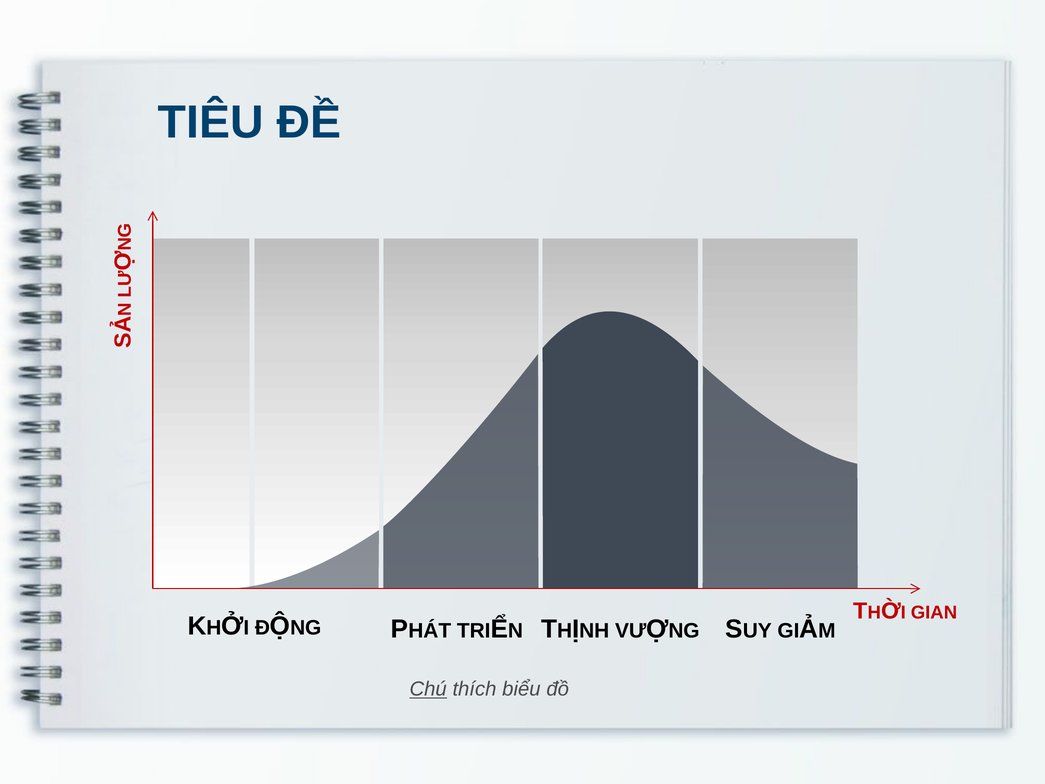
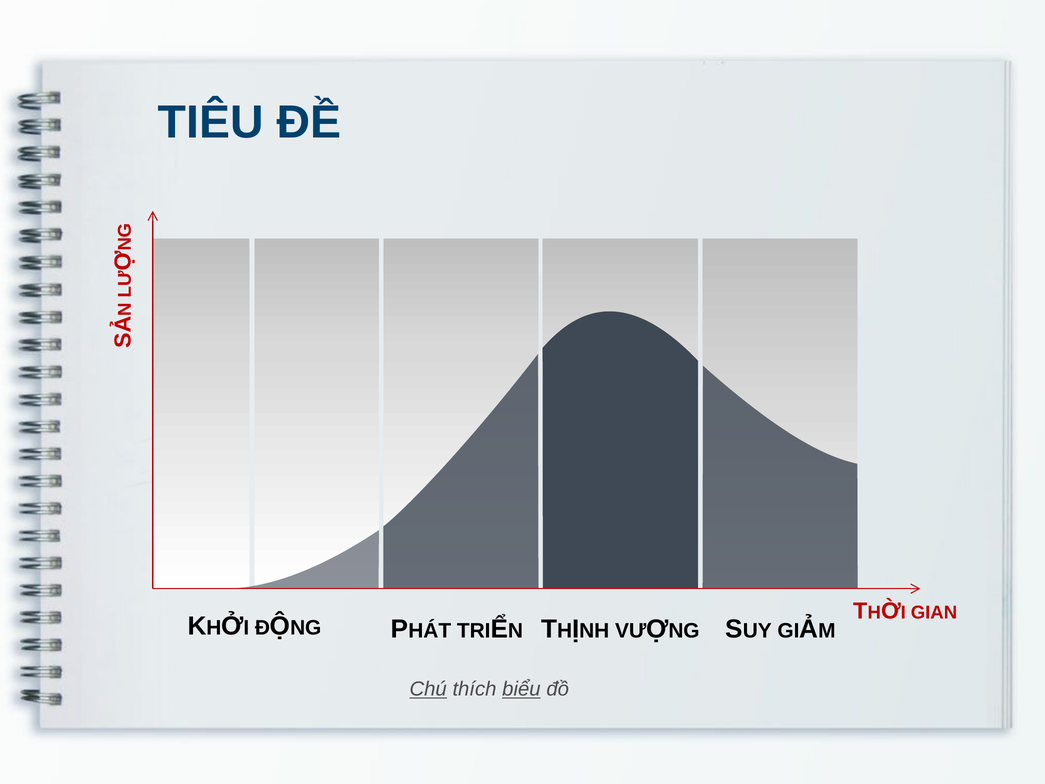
biểu underline: none -> present
